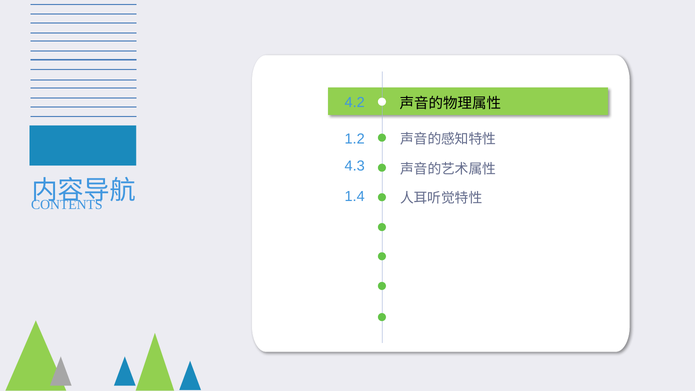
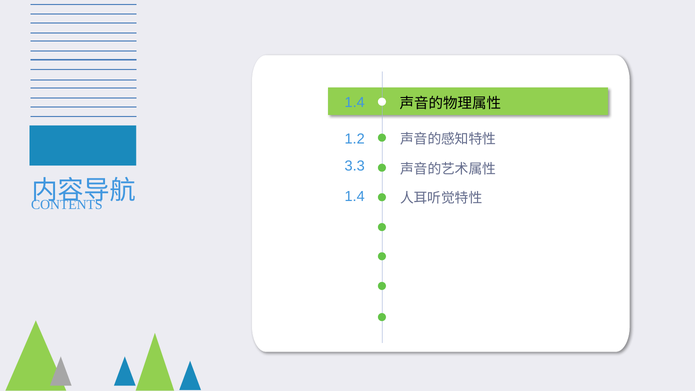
4.2 at (355, 102): 4.2 -> 1.4
4.3: 4.3 -> 3.3
